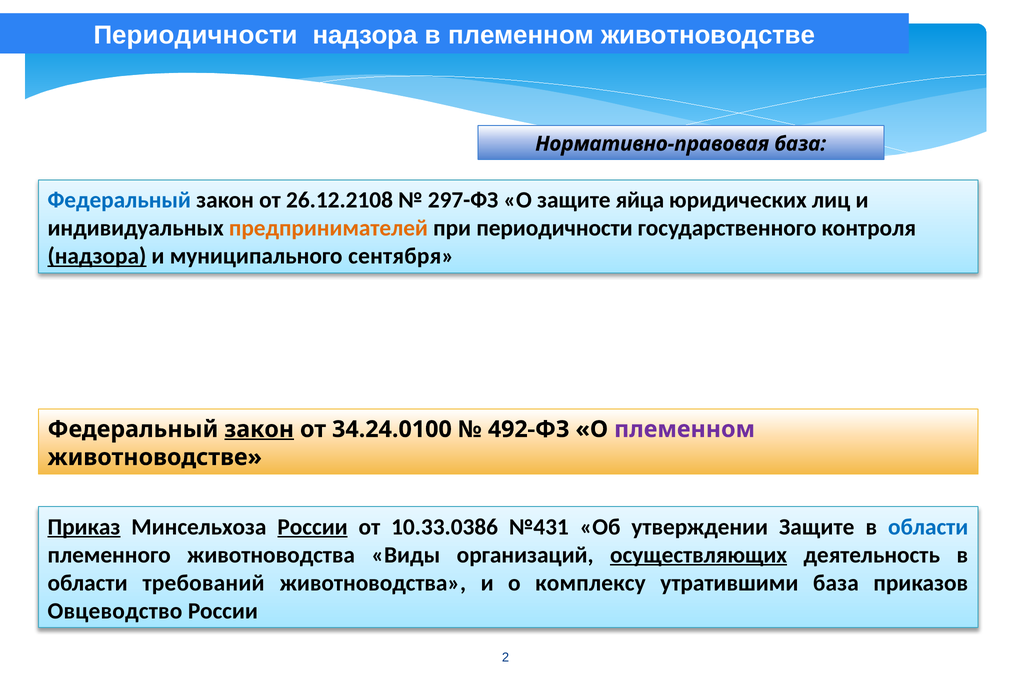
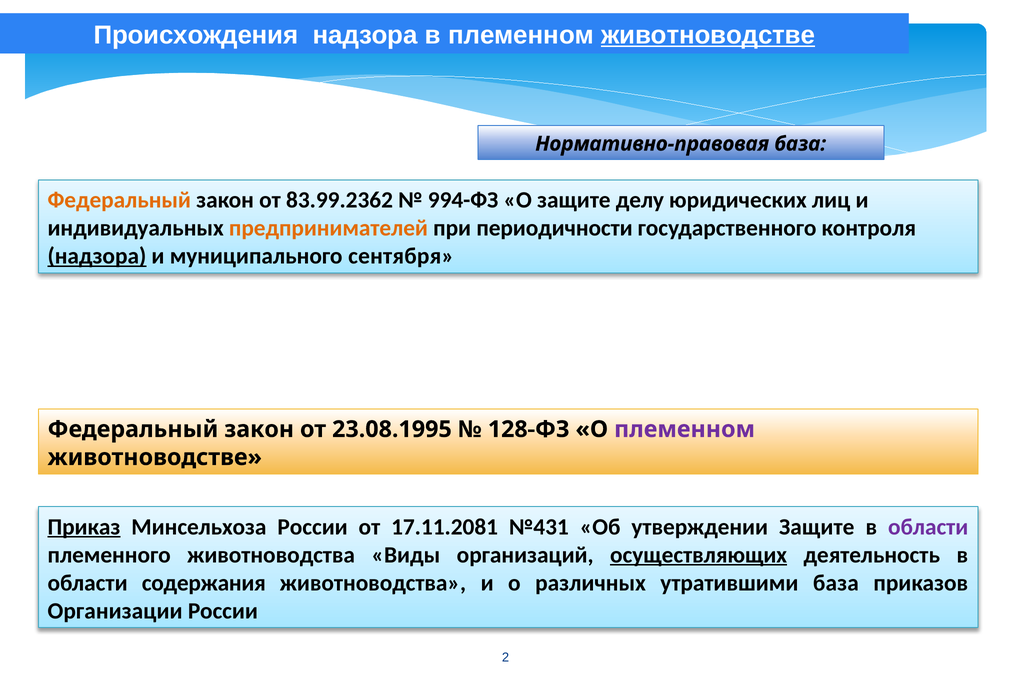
Периодичности at (196, 35): Периодичности -> Происхождения
животноводстве at (708, 35) underline: none -> present
Федеральный at (119, 200) colour: blue -> orange
26.12.2108: 26.12.2108 -> 83.99.2362
297-ФЗ: 297-ФЗ -> 994-ФЗ
яйца: яйца -> делу
закон at (259, 429) underline: present -> none
34.24.0100: 34.24.0100 -> 23.08.1995
492-ФЗ: 492-ФЗ -> 128-ФЗ
России at (313, 527) underline: present -> none
10.33.0386: 10.33.0386 -> 17.11.2081
области at (928, 527) colour: blue -> purple
требований: требований -> содержания
комплексу: комплексу -> различных
Овцеводство: Овцеводство -> Организации
